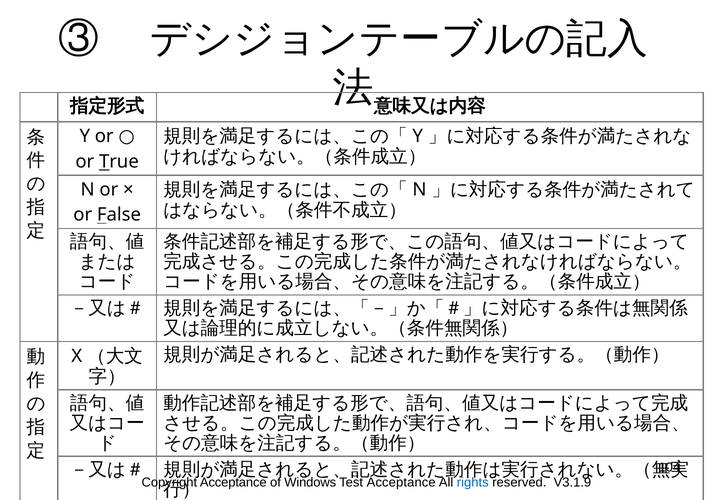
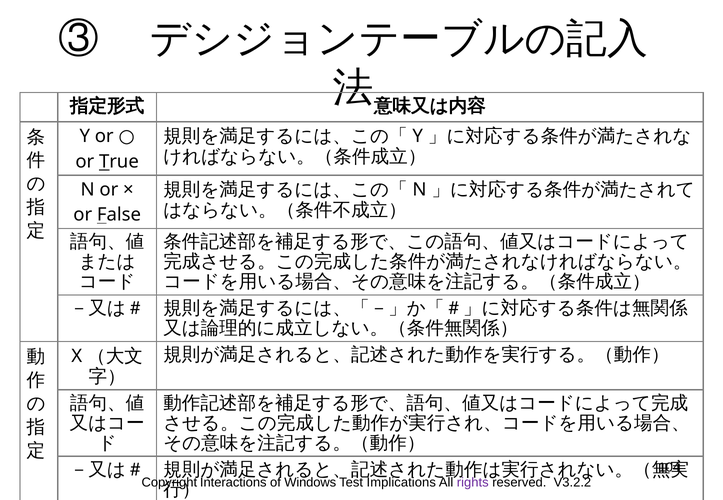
Copyright Acceptance: Acceptance -> Interactions
Test Acceptance: Acceptance -> Implications
rights colour: blue -> purple
V3.1.9: V3.1.9 -> V3.2.2
